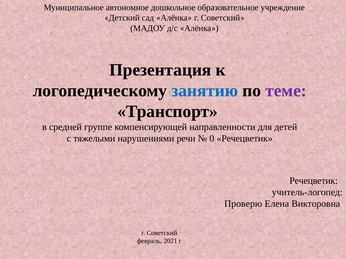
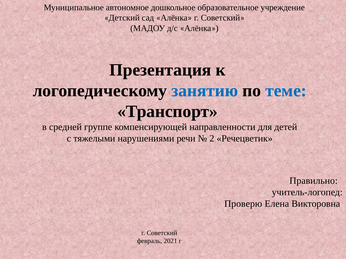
теме colour: purple -> blue
0: 0 -> 2
Речецветик at (314, 181): Речецветик -> Правильно
